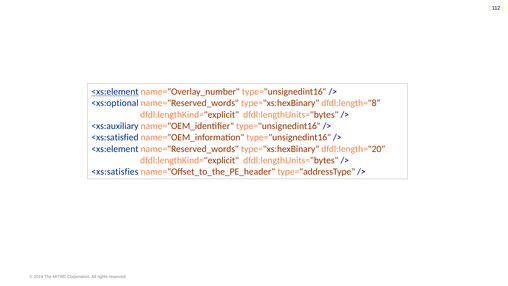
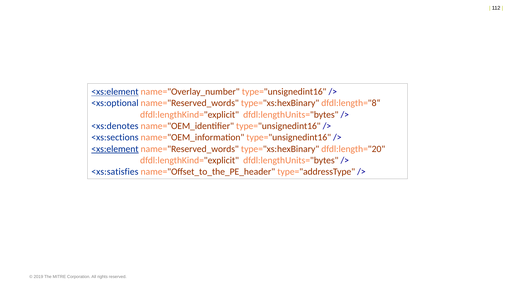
<xs:auxiliary: <xs:auxiliary -> <xs:denotes
<xs:satisfied: <xs:satisfied -> <xs:sections
<xs:element at (115, 149) underline: none -> present
